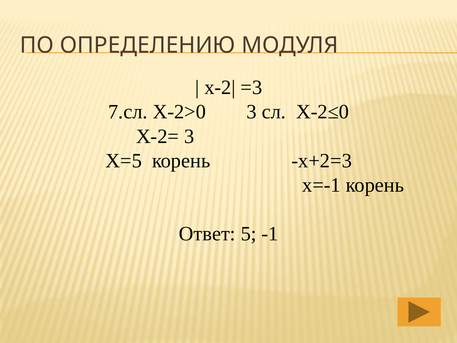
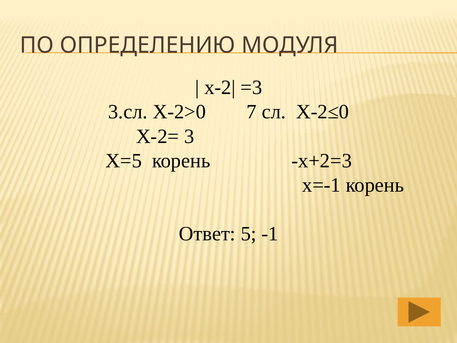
7.сл: 7.сл -> 3.сл
Х-2>0 3: 3 -> 7
